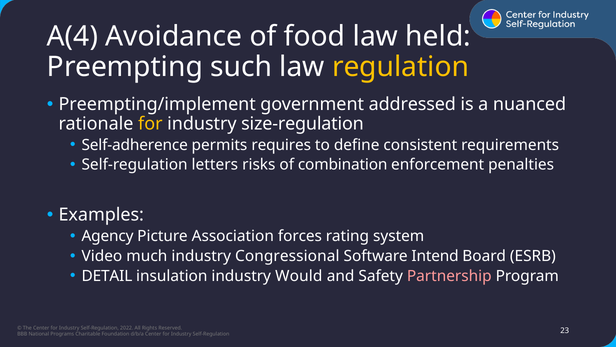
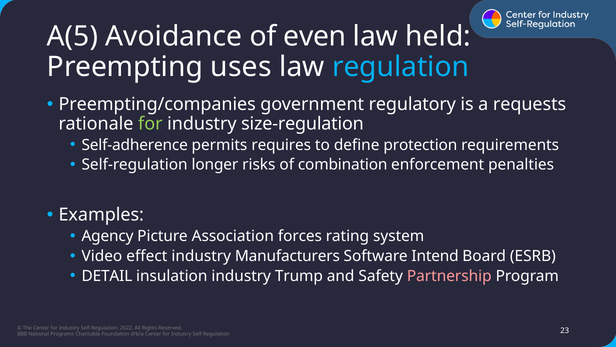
A(4: A(4 -> A(5
food: food -> even
such: such -> uses
regulation colour: yellow -> light blue
Preempting/implement: Preempting/implement -> Preempting/companies
addressed: addressed -> regulatory
nuanced: nuanced -> requests
for at (150, 123) colour: yellow -> light green
consistent: consistent -> protection
letters: letters -> longer
much: much -> effect
Congressional: Congressional -> Manufacturers
Would: Would -> Trump
